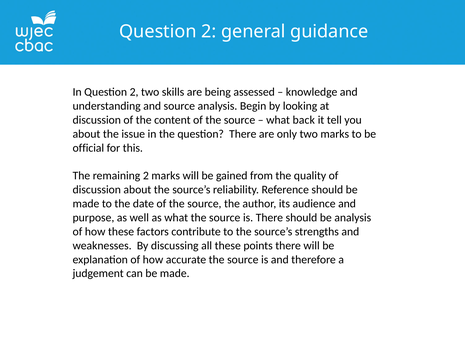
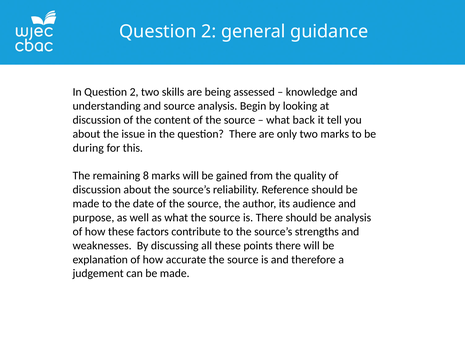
official: official -> during
remaining 2: 2 -> 8
